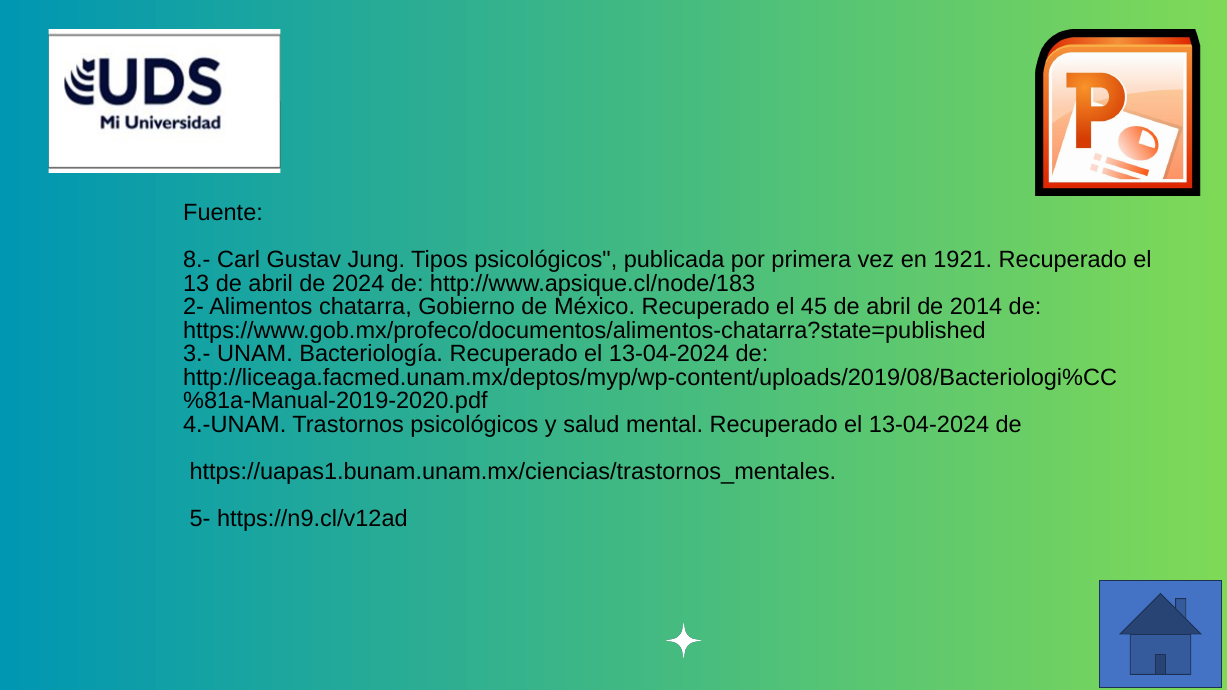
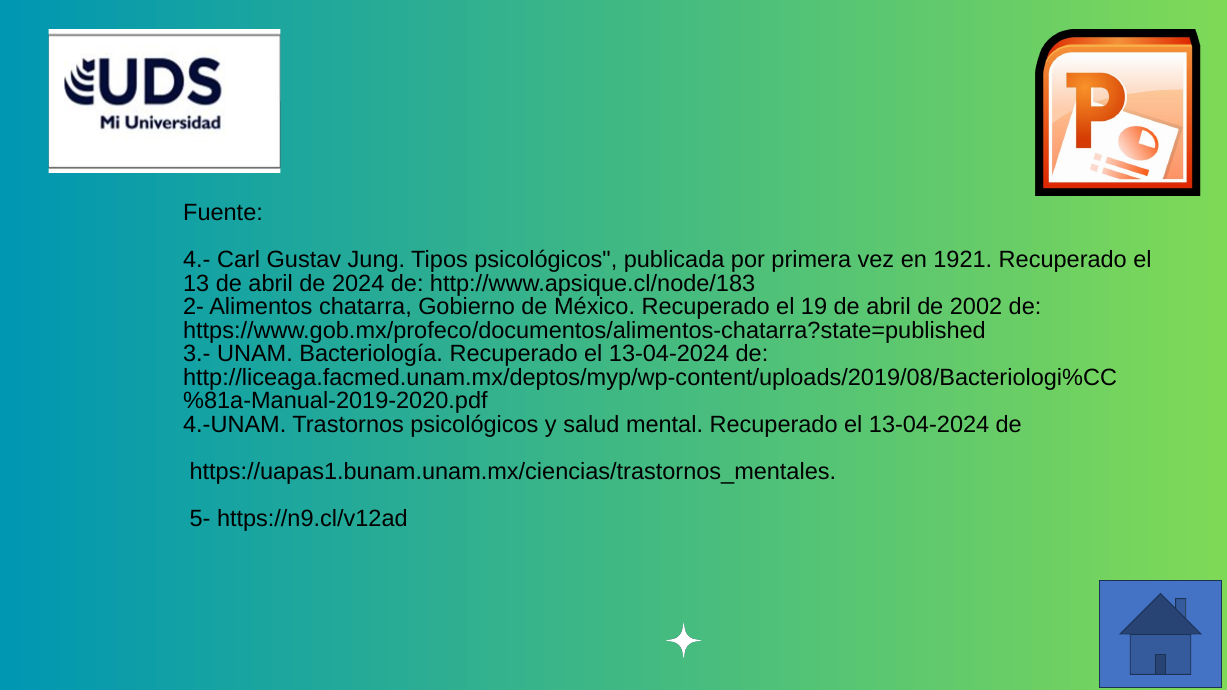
8.-: 8.- -> 4.-
45: 45 -> 19
2014: 2014 -> 2002
